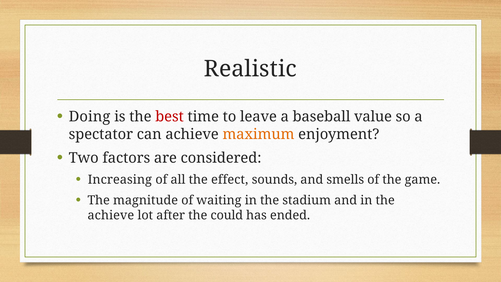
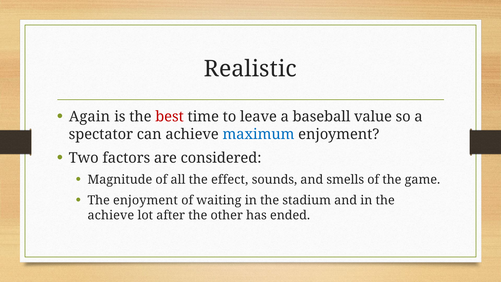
Doing: Doing -> Again
maximum colour: orange -> blue
Increasing: Increasing -> Magnitude
The magnitude: magnitude -> enjoyment
could: could -> other
